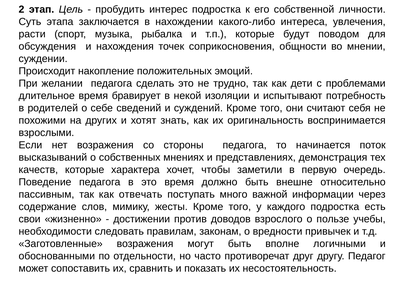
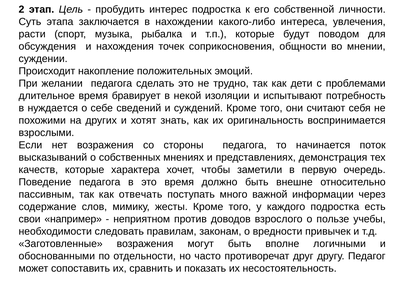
родителей: родителей -> нуждается
жизненно: жизненно -> например
достижении: достижении -> неприятном
